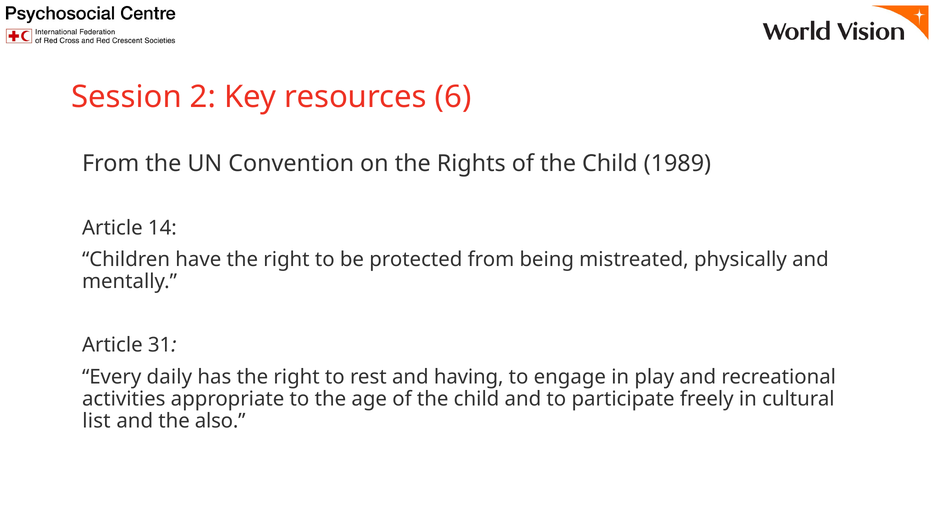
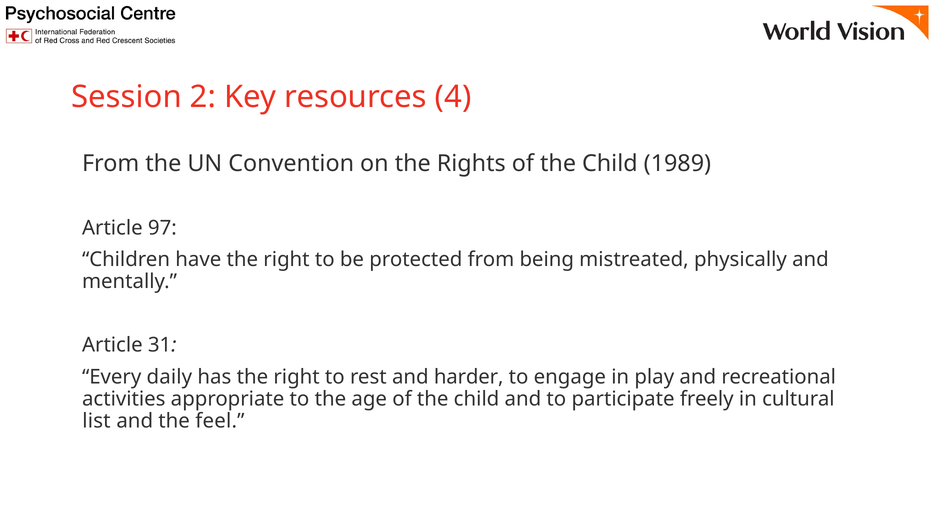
6: 6 -> 4
14: 14 -> 97
having: having -> harder
also: also -> feel
